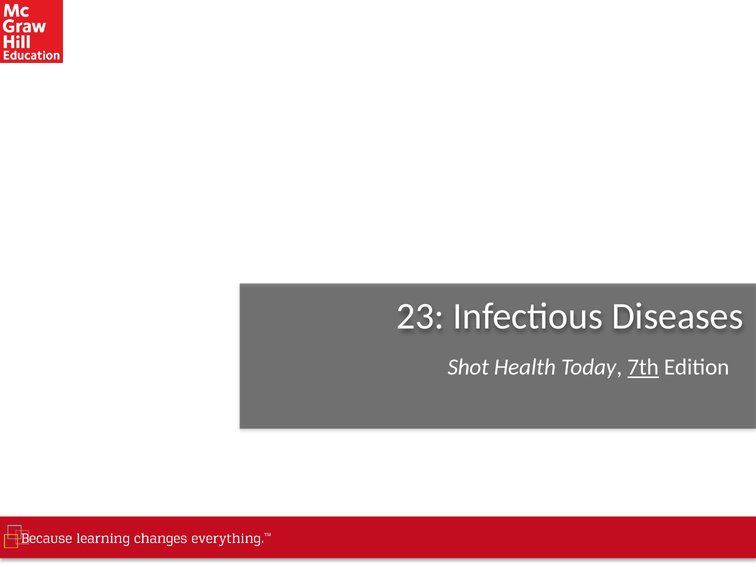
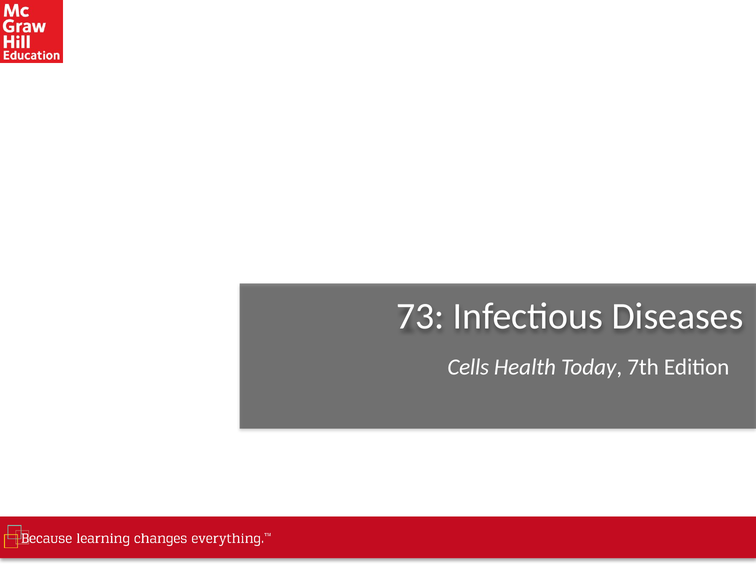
23: 23 -> 73
Shot: Shot -> Cells
7th underline: present -> none
